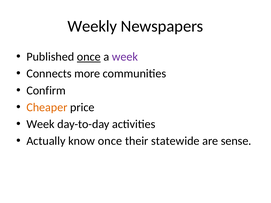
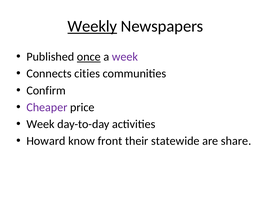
Weekly underline: none -> present
more: more -> cities
Cheaper colour: orange -> purple
Actually: Actually -> Howard
know once: once -> front
sense: sense -> share
